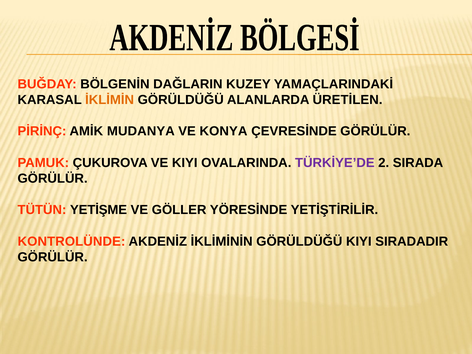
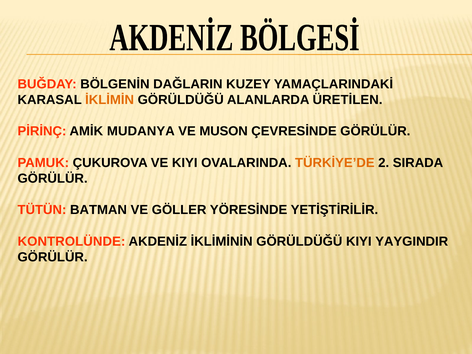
KONYA: KONYA -> MUSON
TÜRKİYE’DE colour: purple -> orange
YETİŞME: YETİŞME -> BATMAN
SIRADADIR: SIRADADIR -> YAYGINDIR
